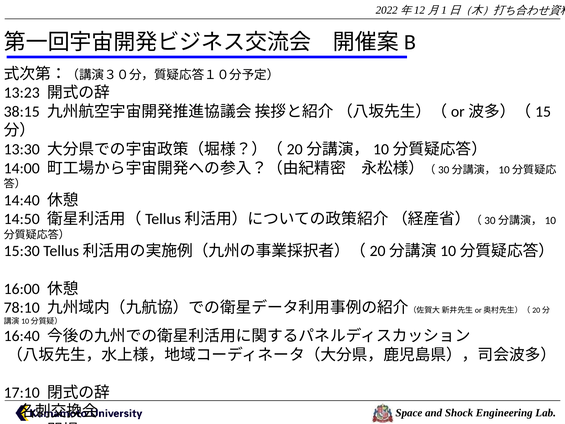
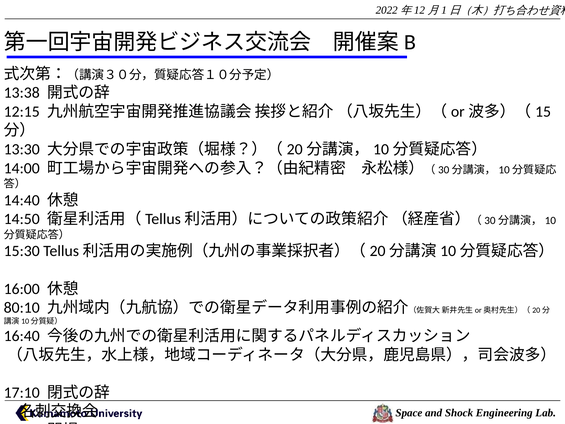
13:23: 13:23 -> 13:38
38:15: 38:15 -> 12:15
78:10: 78:10 -> 80:10
